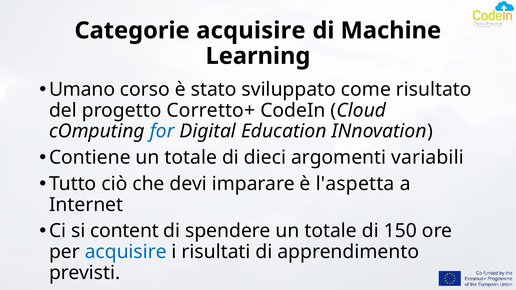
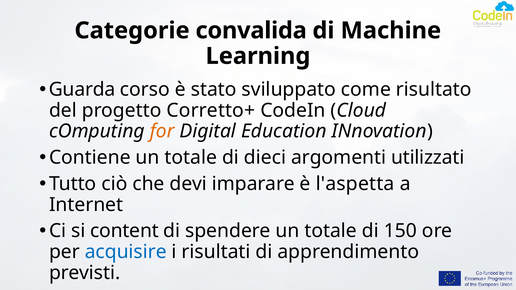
Categorie acquisire: acquisire -> convalida
Umano: Umano -> Guarda
for colour: blue -> orange
variabili: variabili -> utilizzati
